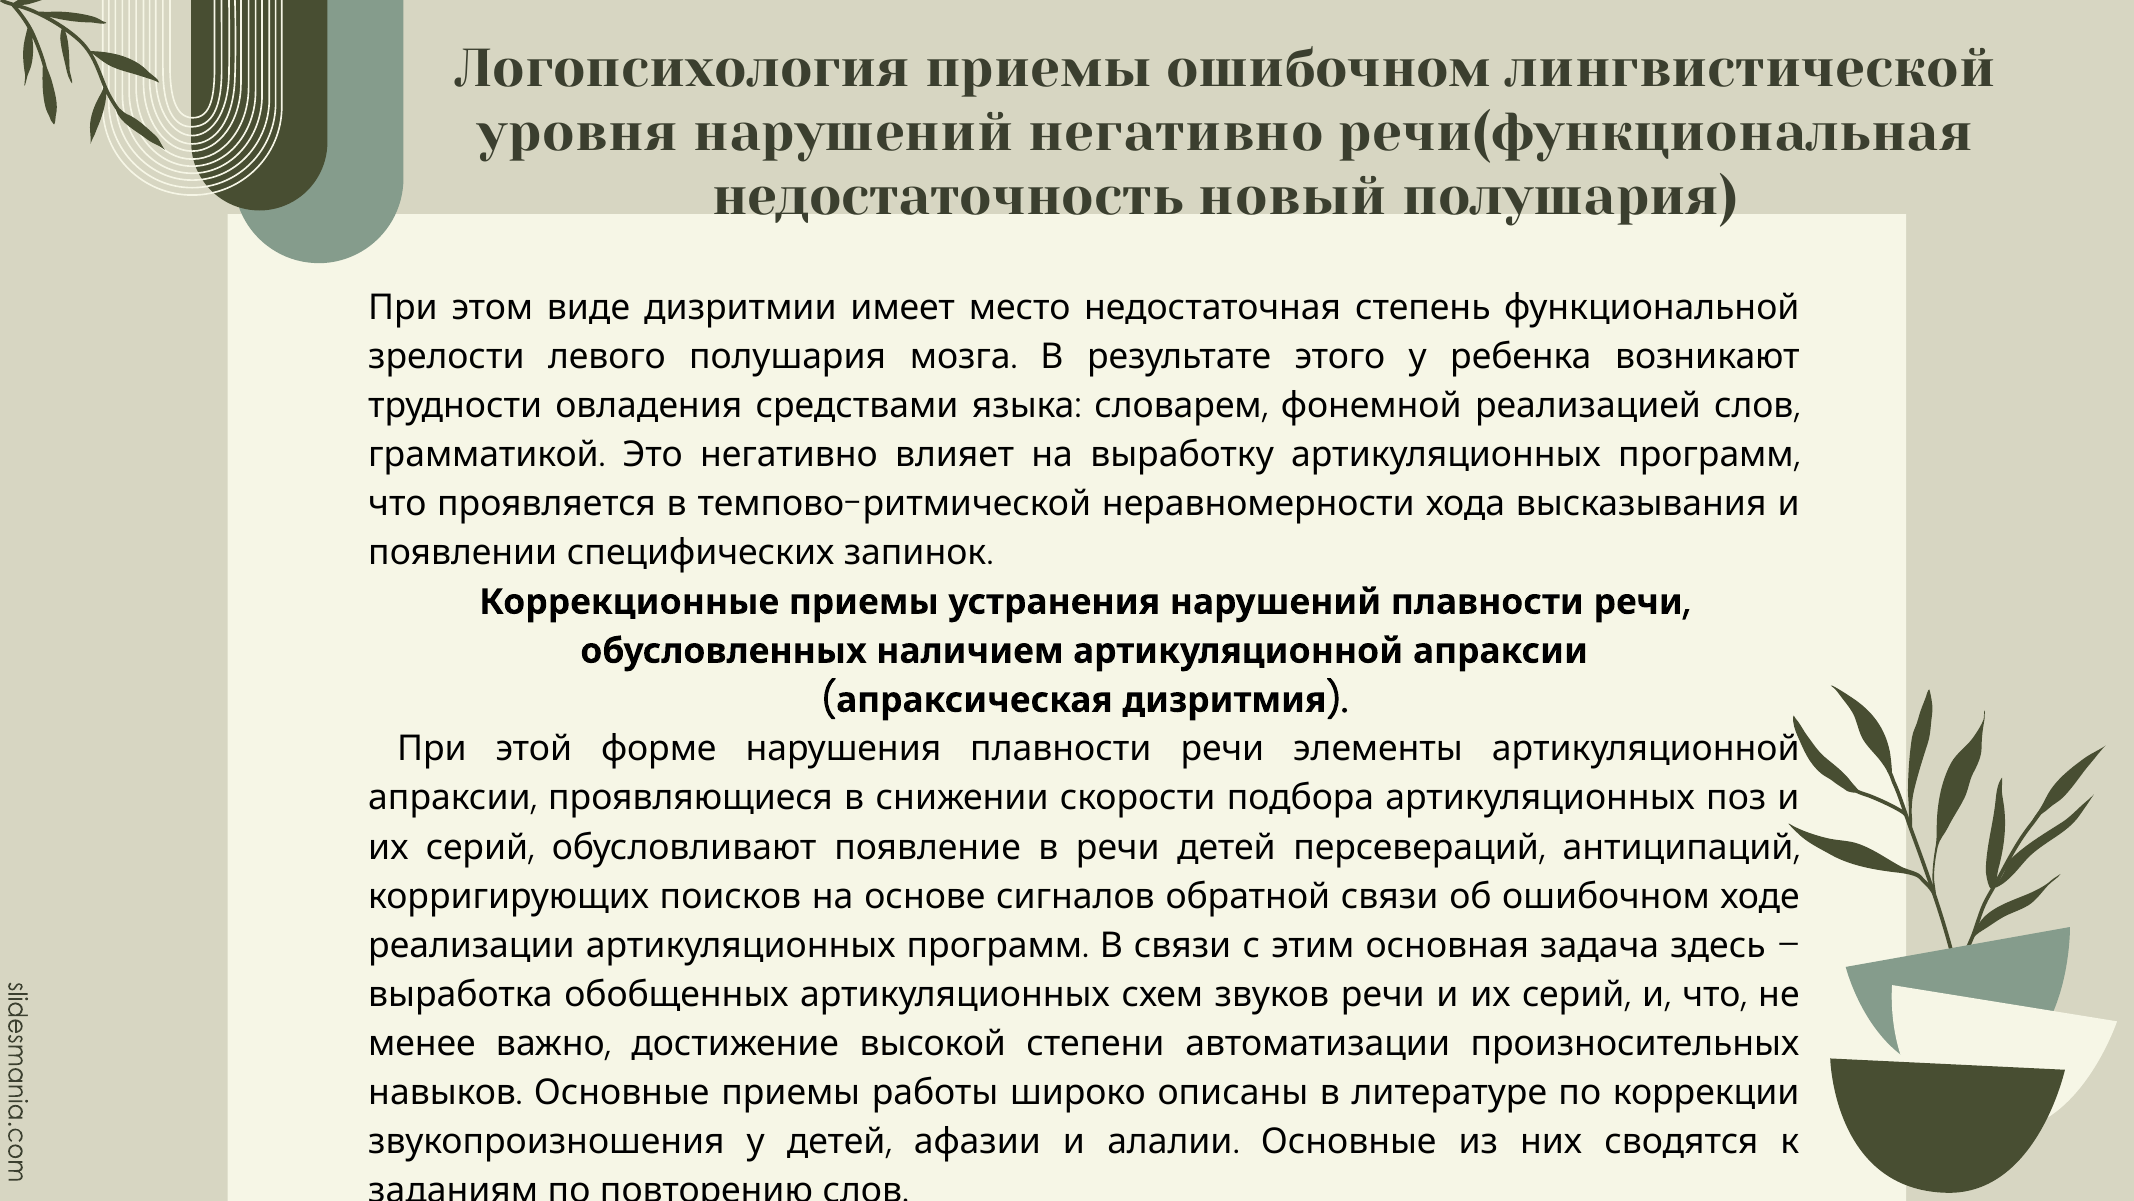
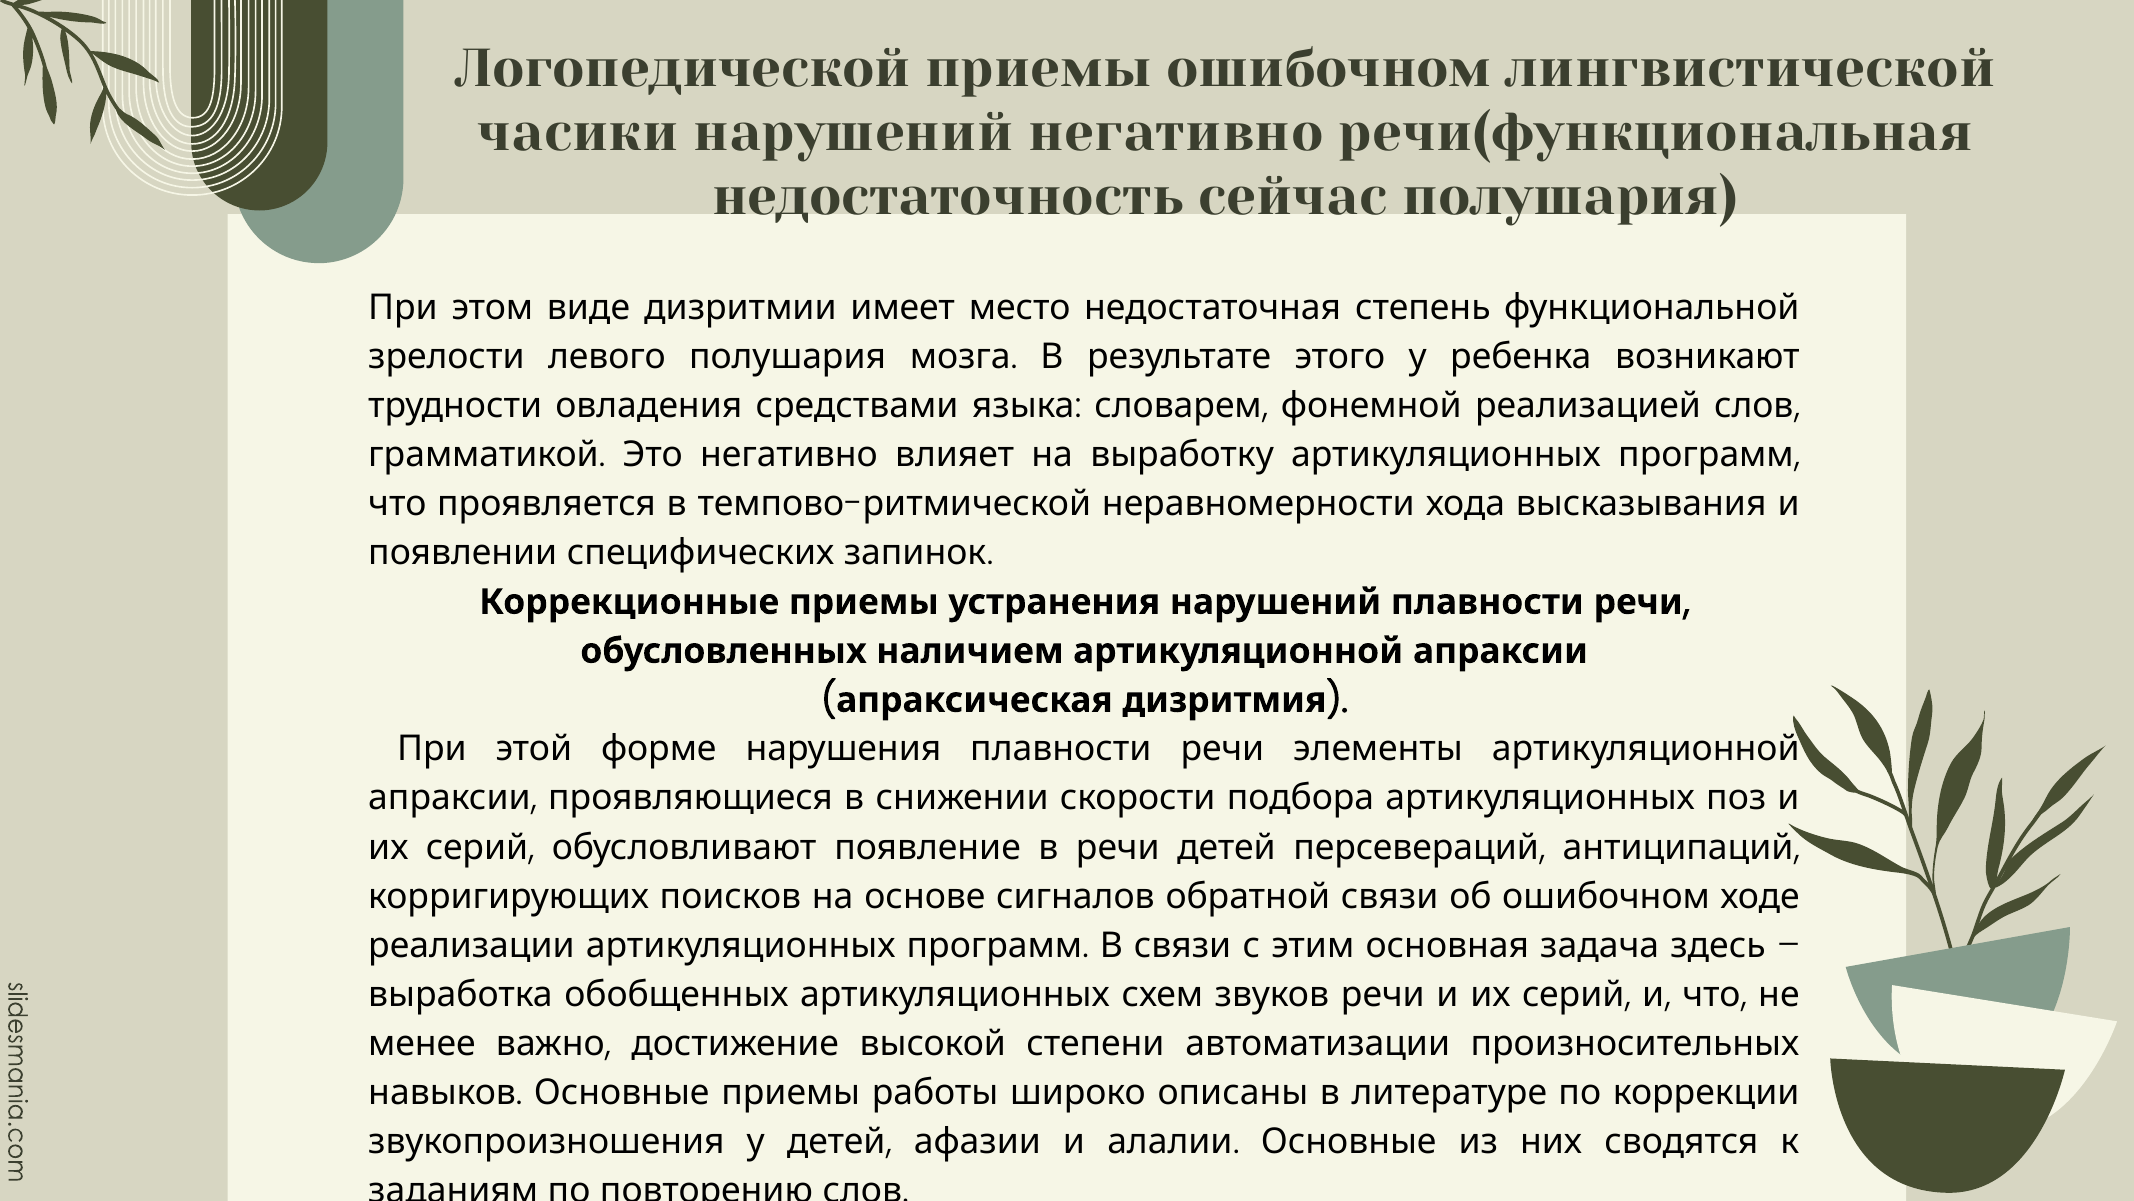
Логопсихология: Логопсихология -> Логопедической
уровня: уровня -> часики
новый: новый -> сейчас
